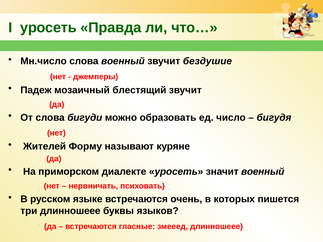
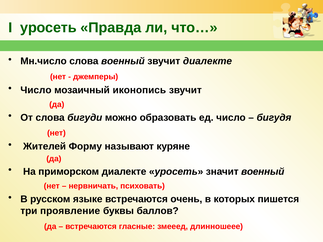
звучит бездушие: бездушие -> диалекте
Падеж at (36, 90): Падеж -> Число
блестящий: блестящий -> иконопись
три длинношеее: длинношеее -> проявление
языков: языков -> баллов
